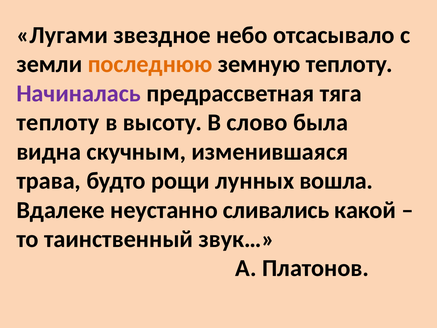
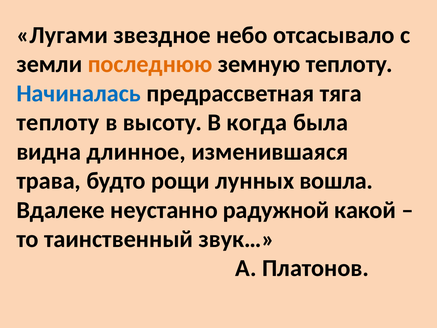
Начиналась colour: purple -> blue
слово: слово -> когда
скучным: скучным -> длинное
сливались: сливались -> радужной
